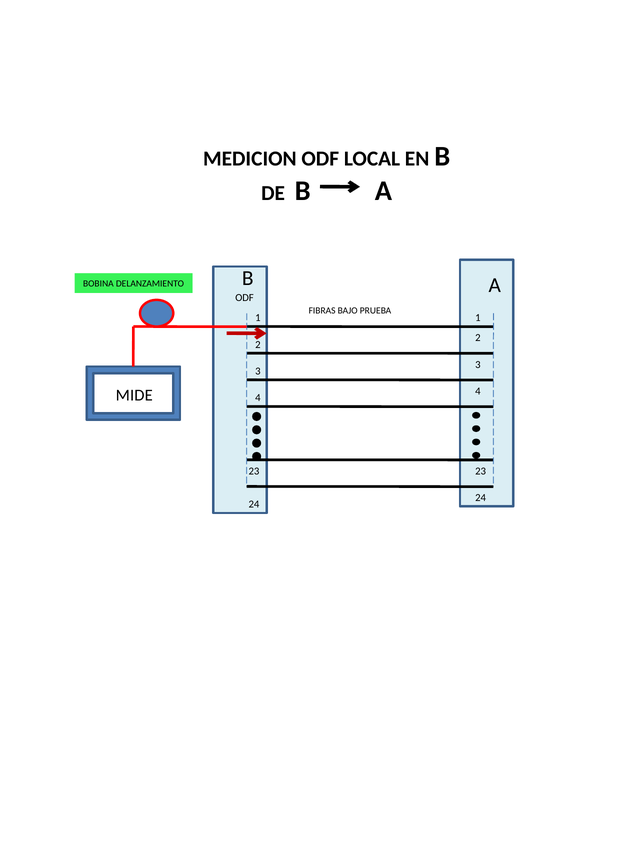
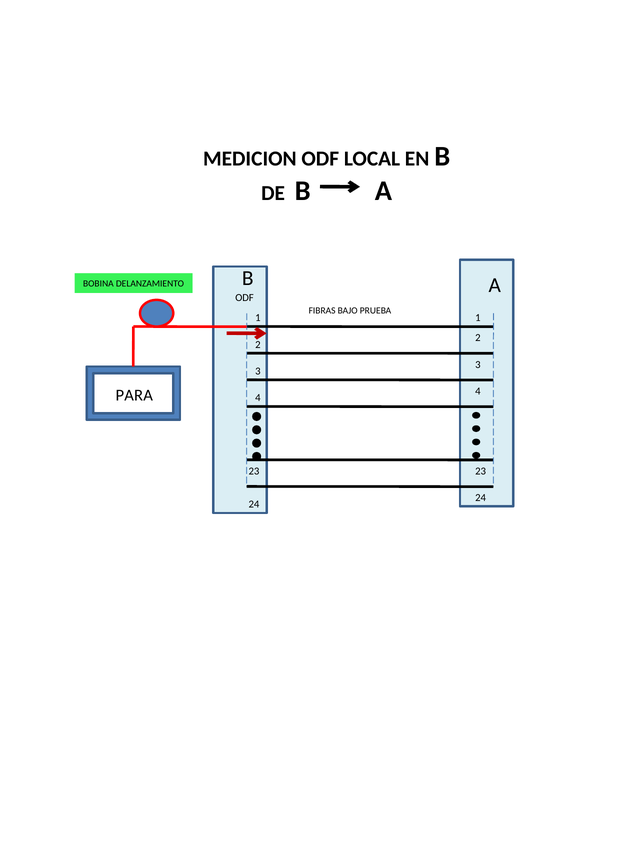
MIDE: MIDE -> PARA
